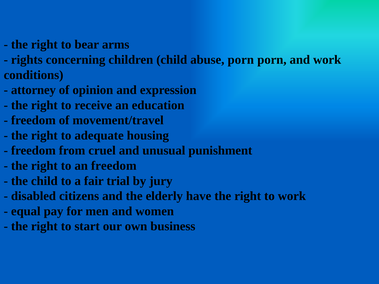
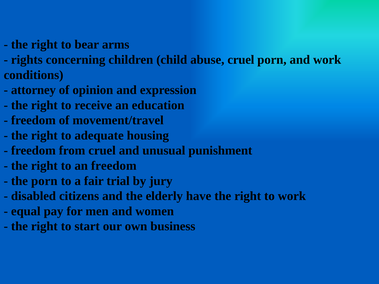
abuse porn: porn -> cruel
the child: child -> porn
